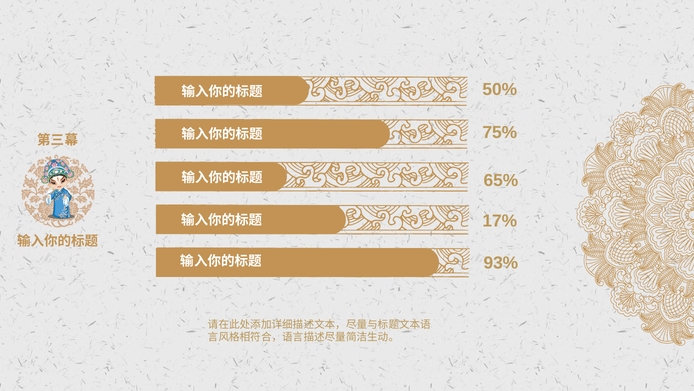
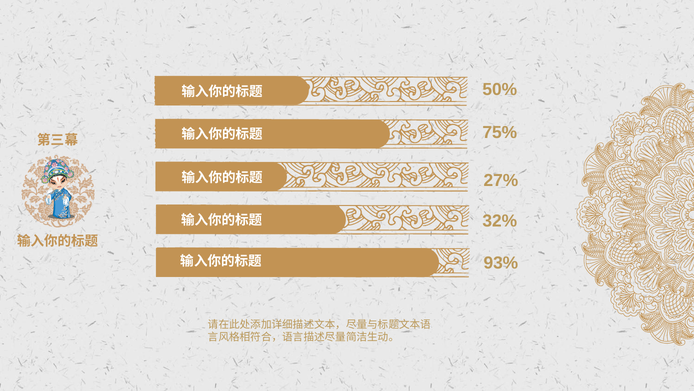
65%: 65% -> 27%
17%: 17% -> 32%
